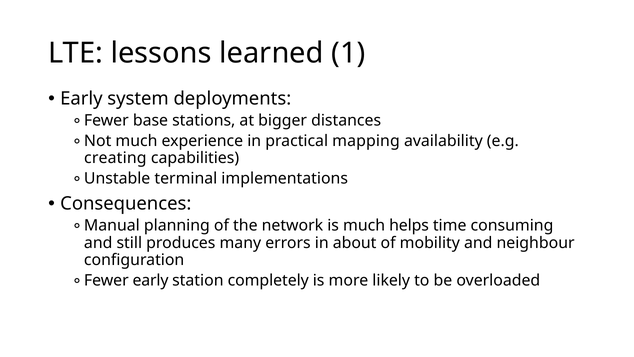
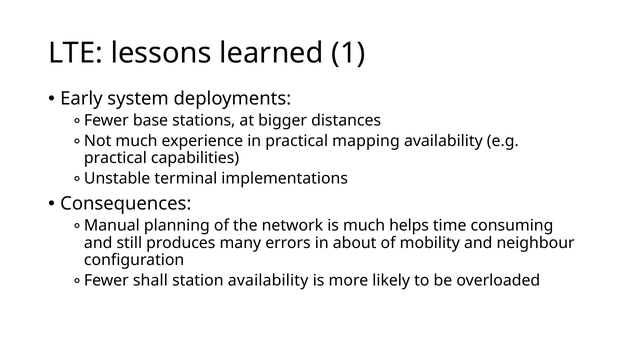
creating at (115, 158): creating -> practical
Fewer early: early -> shall
station completely: completely -> availability
